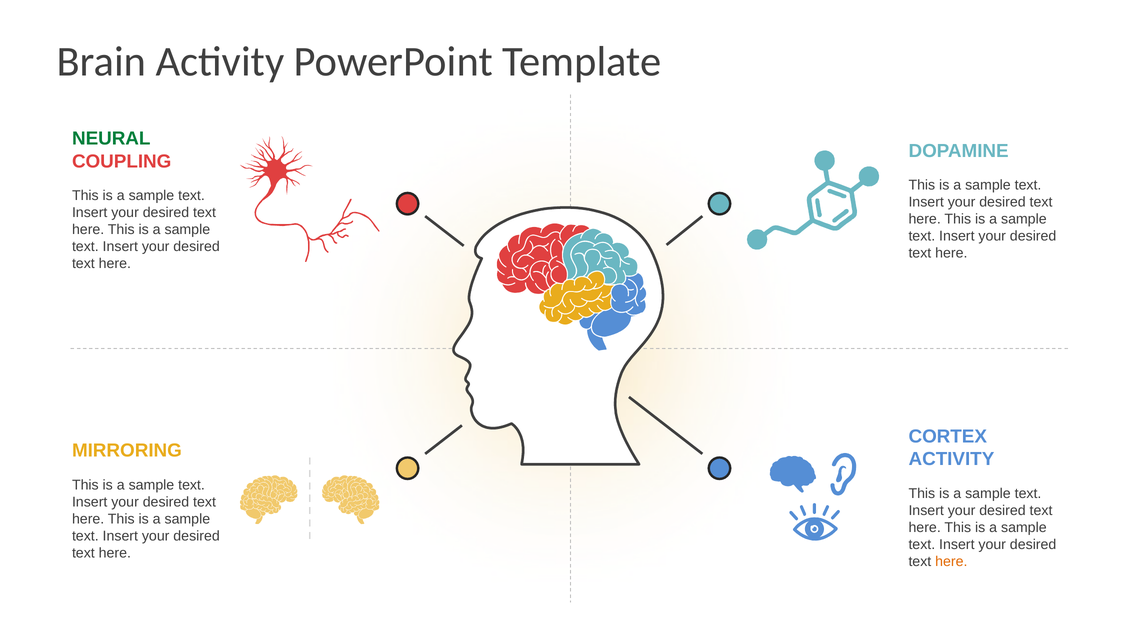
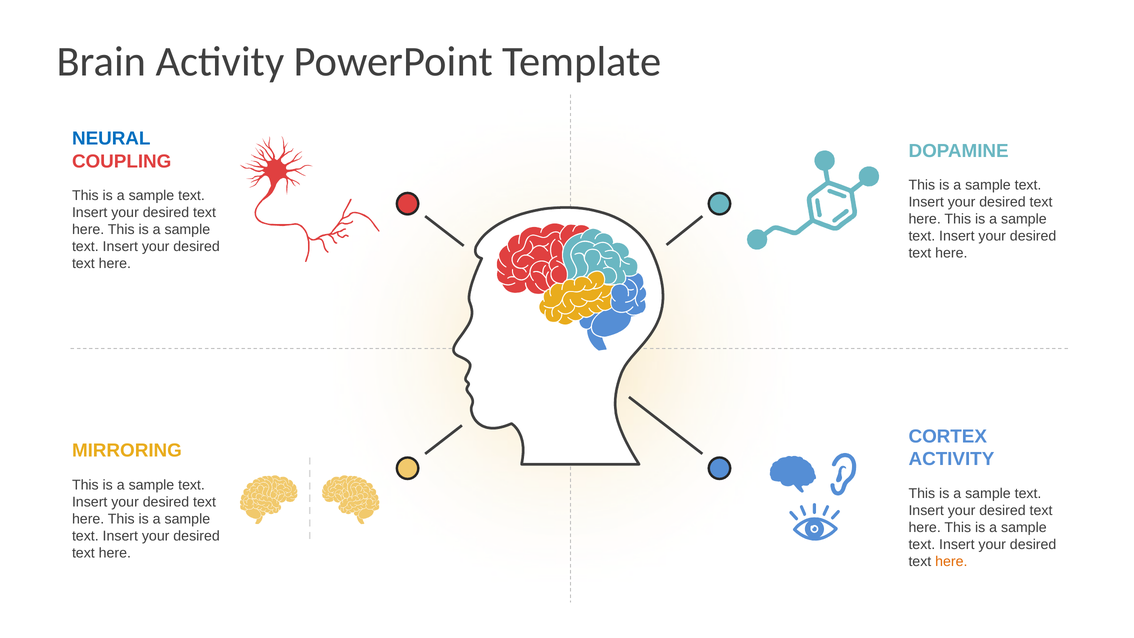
NEURAL colour: green -> blue
